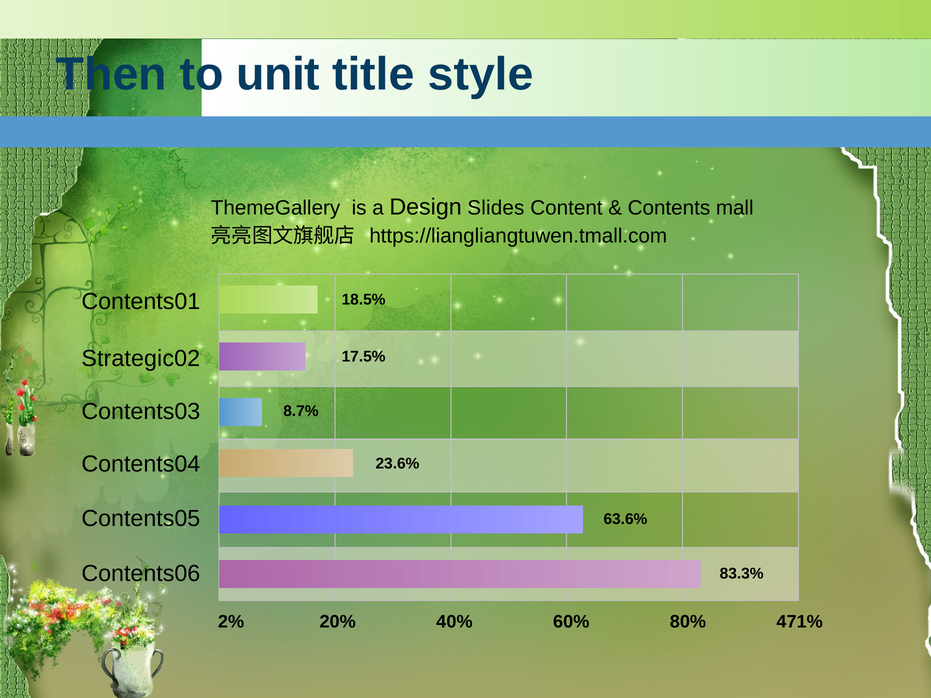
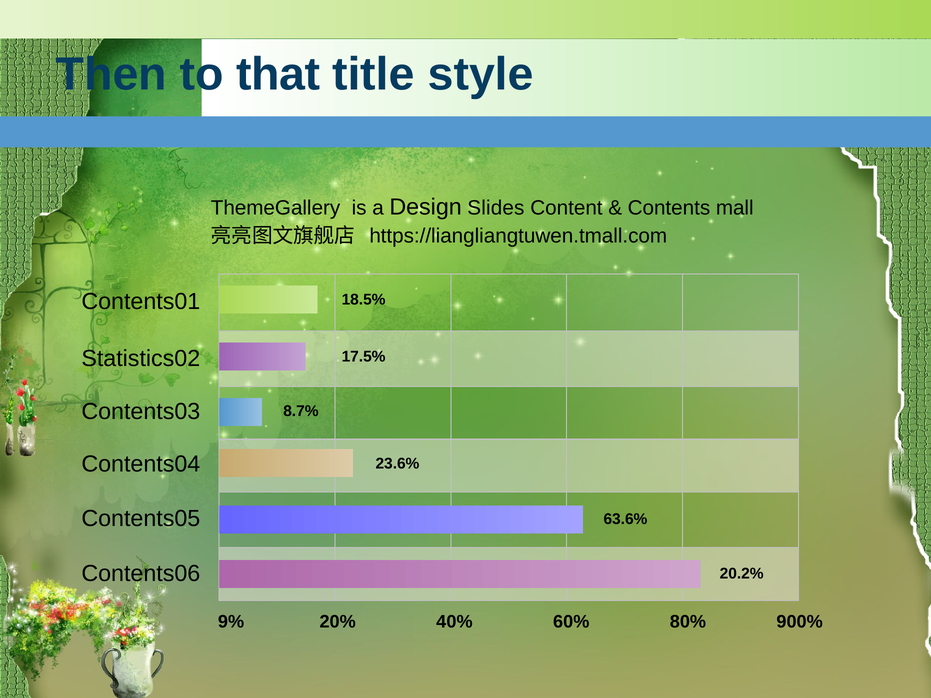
unit: unit -> that
Strategic02: Strategic02 -> Statistics02
83.3%: 83.3% -> 20.2%
2%: 2% -> 9%
471%: 471% -> 900%
